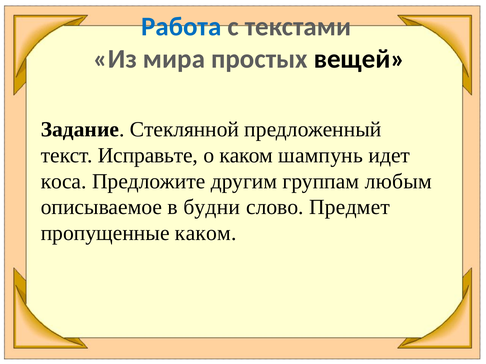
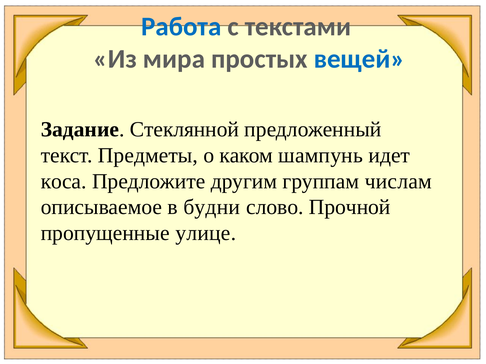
вещей colour: black -> blue
Исправьте: Исправьте -> Предметы
любым: любым -> числам
Предмет: Предмет -> Прочной
пропущенные каком: каком -> улице
